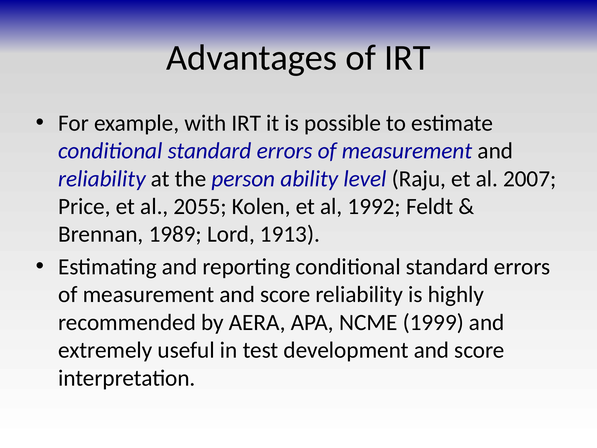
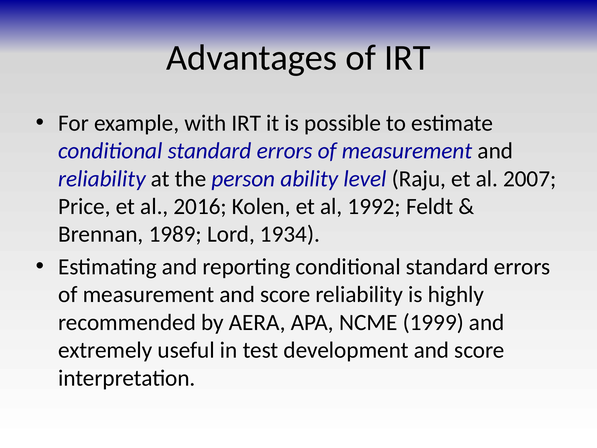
2055: 2055 -> 2016
1913: 1913 -> 1934
